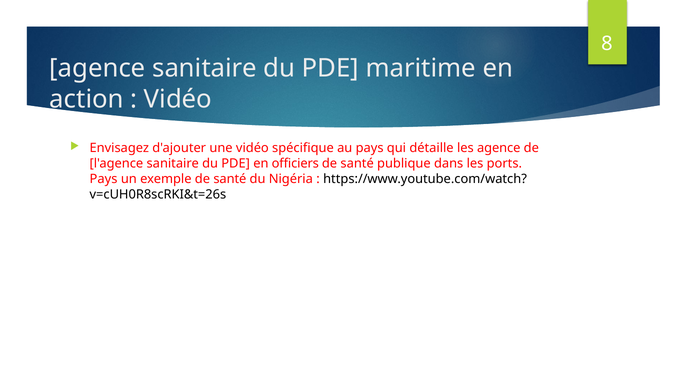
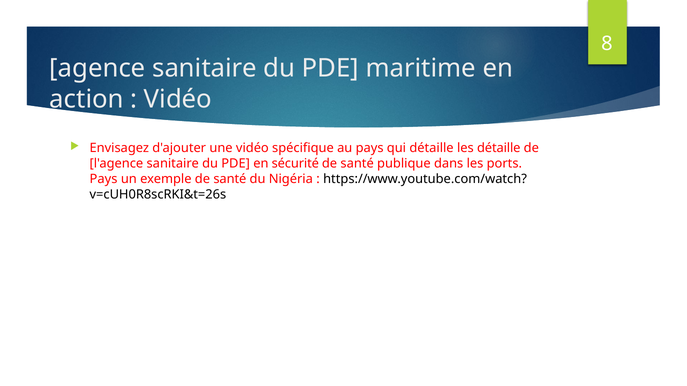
les agence: agence -> détaille
officiers: officiers -> sécurité
